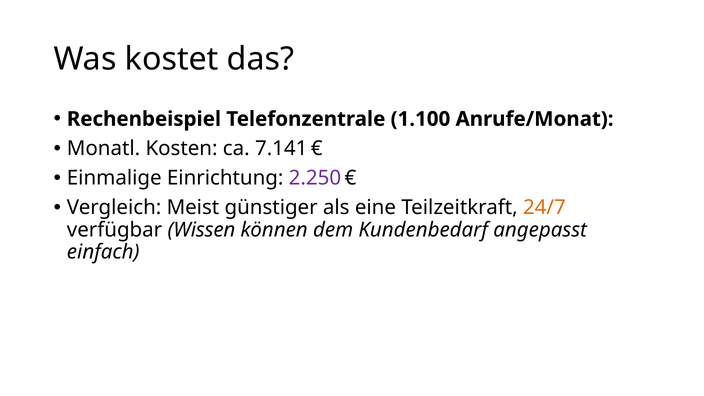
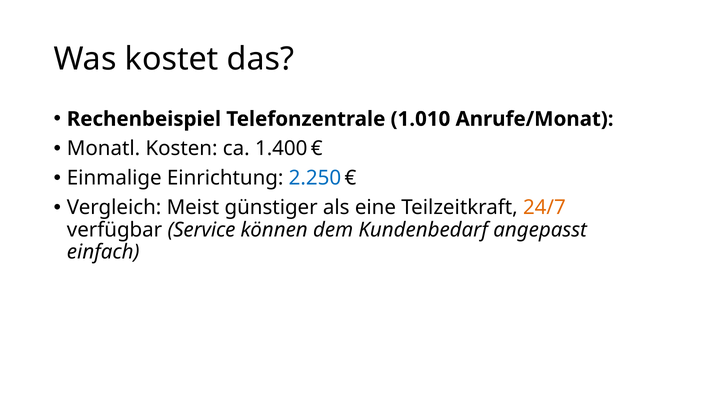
1.100: 1.100 -> 1.010
7.141: 7.141 -> 1.400
2.250 colour: purple -> blue
Wissen: Wissen -> Service
